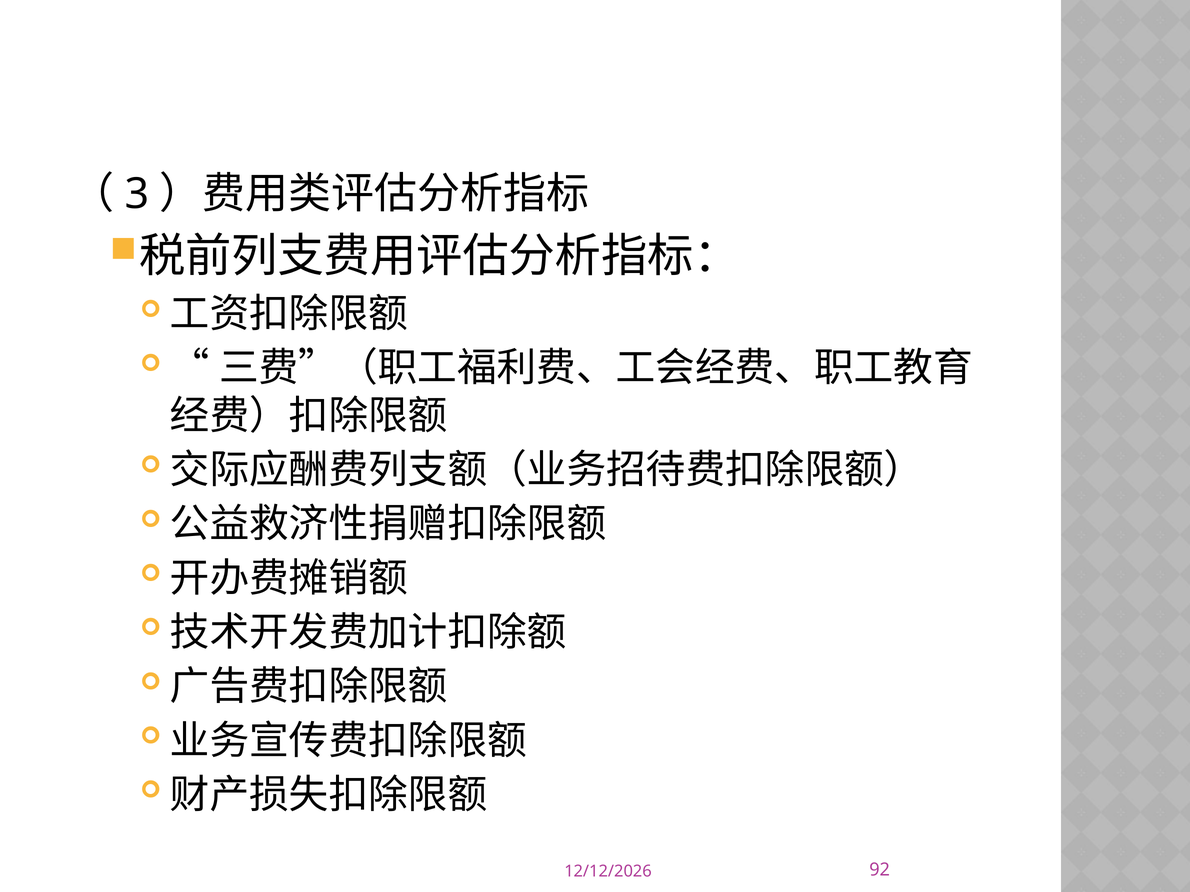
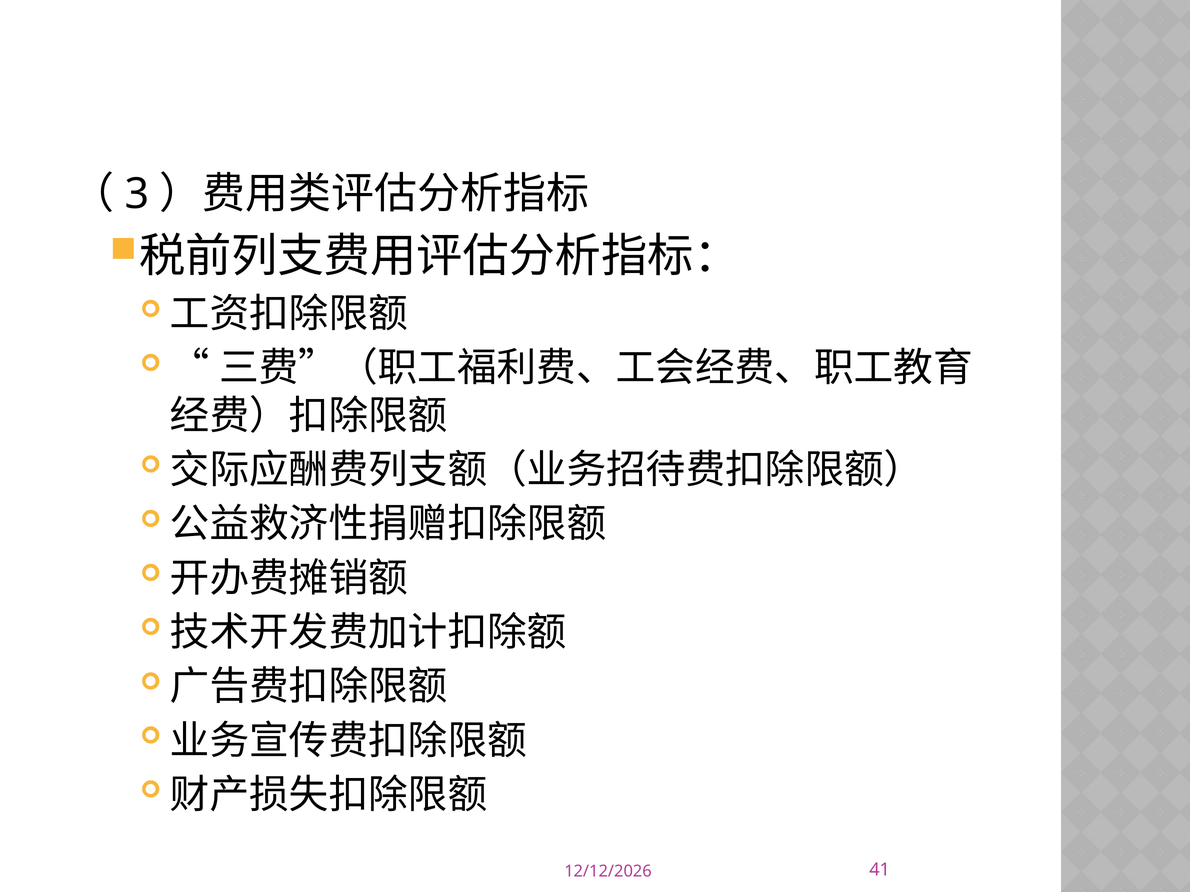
92: 92 -> 41
